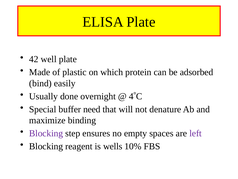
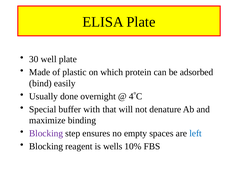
42: 42 -> 30
need: need -> with
left colour: purple -> blue
